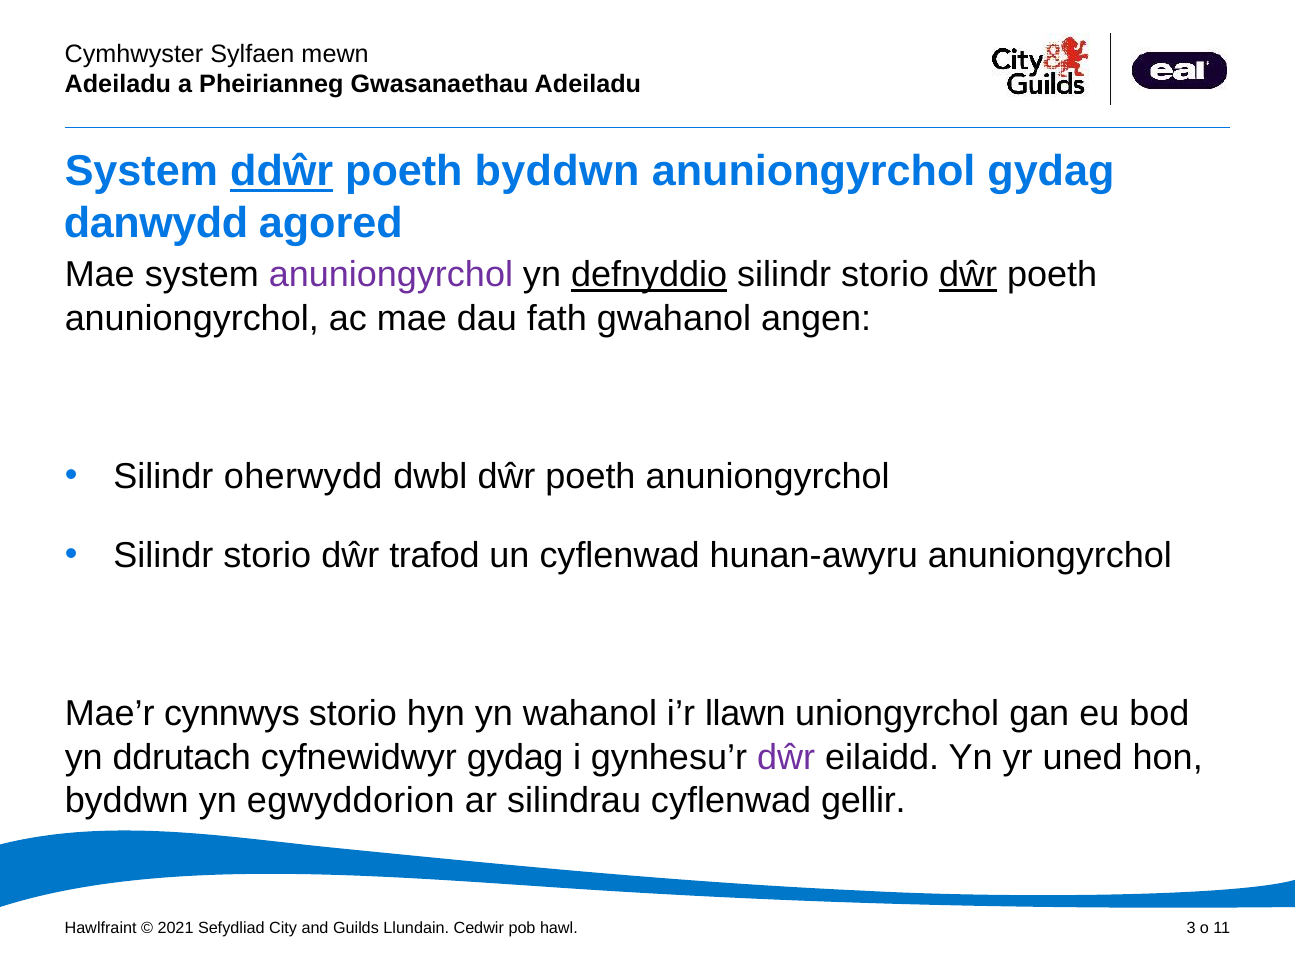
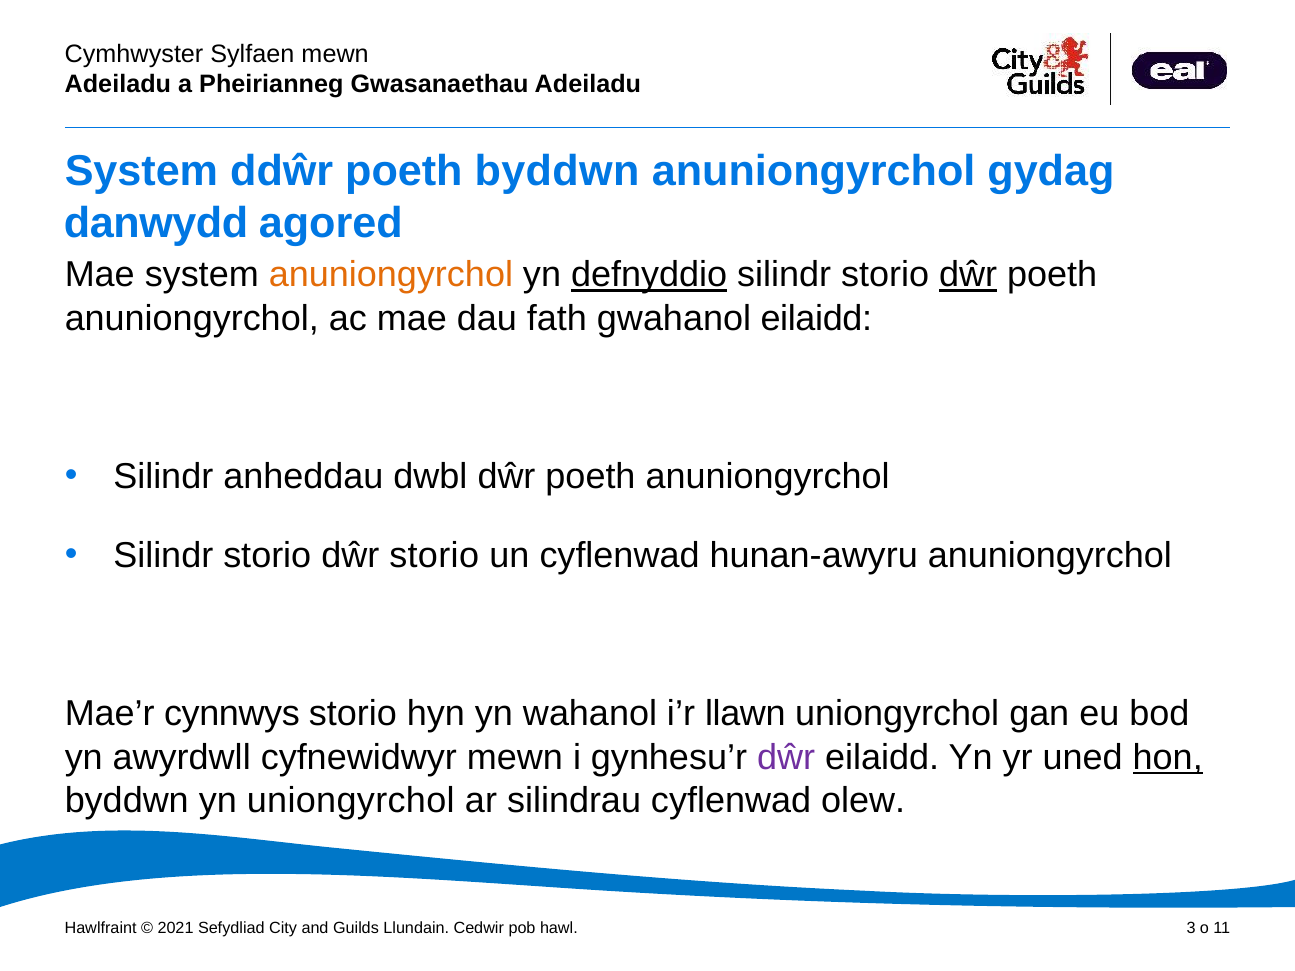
ddŵr underline: present -> none
anuniongyrchol at (391, 275) colour: purple -> orange
gwahanol angen: angen -> eilaidd
oherwydd: oherwydd -> anheddau
dŵr trafod: trafod -> storio
ddrutach: ddrutach -> awyrdwll
cyfnewidwyr gydag: gydag -> mewn
hon underline: none -> present
yn egwyddorion: egwyddorion -> uniongyrchol
gellir: gellir -> olew
